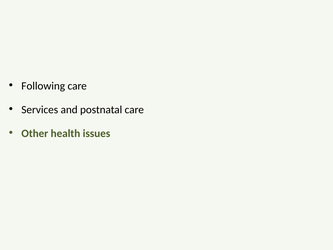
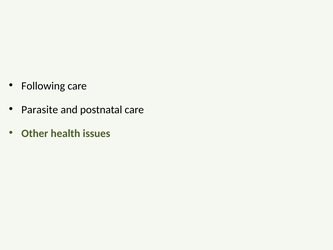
Services: Services -> Parasite
